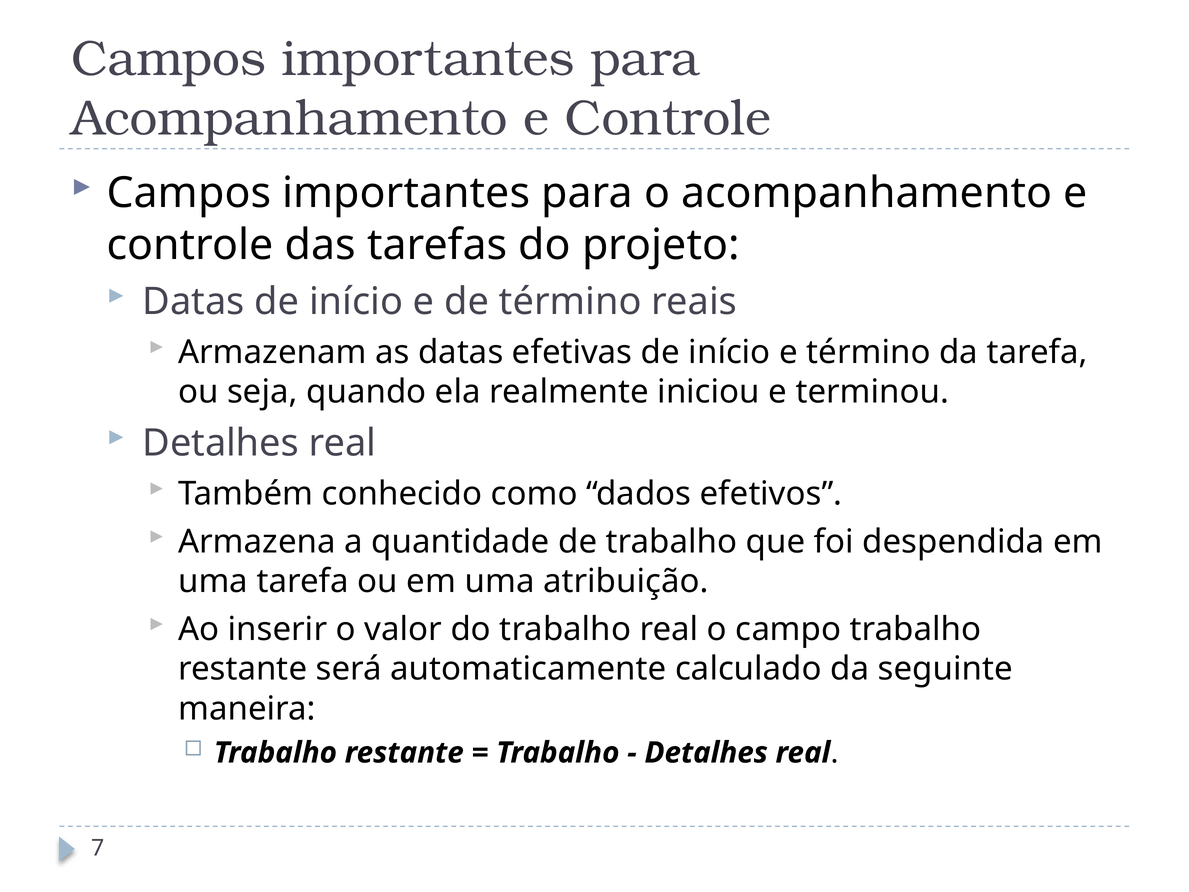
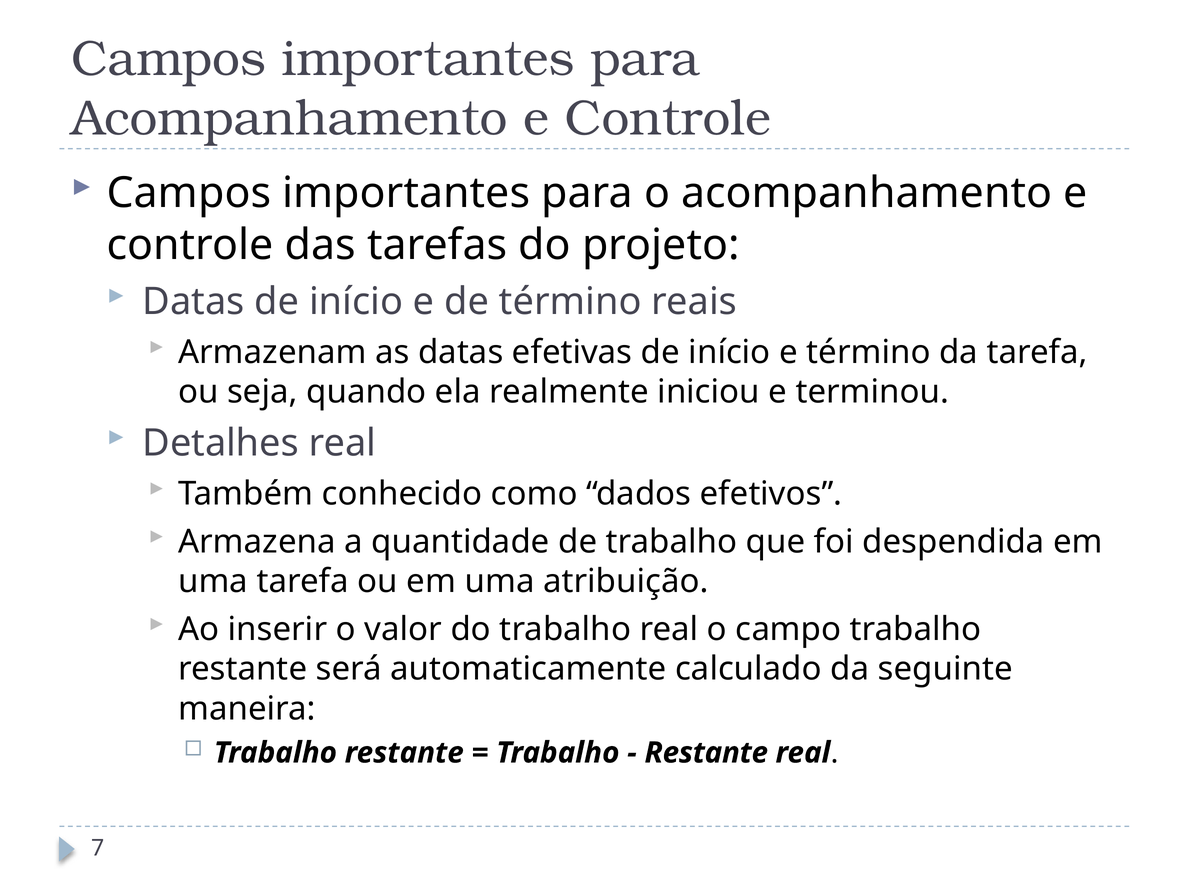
Detalhes at (706, 753): Detalhes -> Restante
